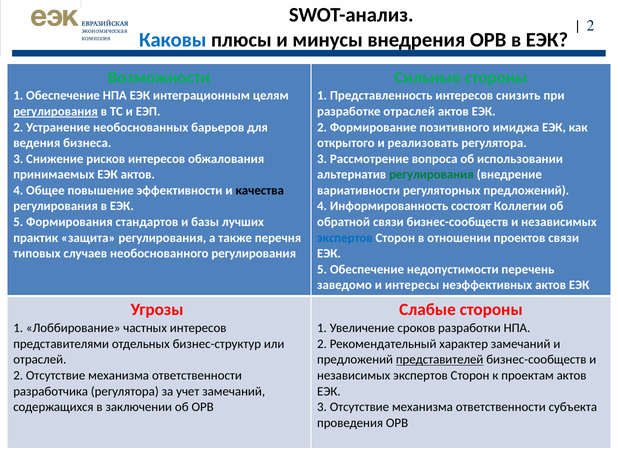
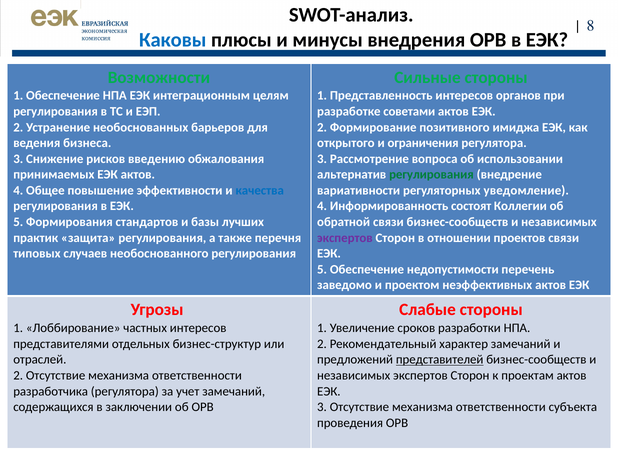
2 at (591, 25): 2 -> 8
снизить: снизить -> органов
регулирования at (56, 111) underline: present -> none
разработке отраслей: отраслей -> советами
реализовать: реализовать -> ограничения
рисков интересов: интересов -> введению
качества colour: black -> blue
регуляторных предложений: предложений -> уведомление
экспертов at (345, 238) colour: blue -> purple
интересы: интересы -> проектом
